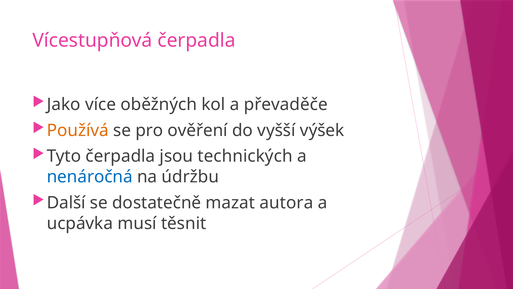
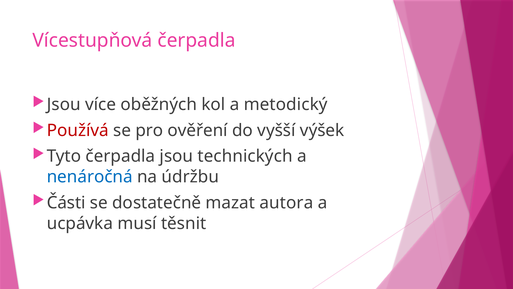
Jako at (64, 104): Jako -> Jsou
převaděče: převaděče -> metodický
Používá colour: orange -> red
Další: Další -> Části
